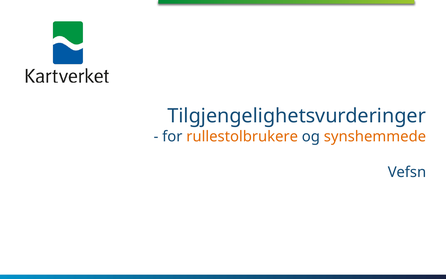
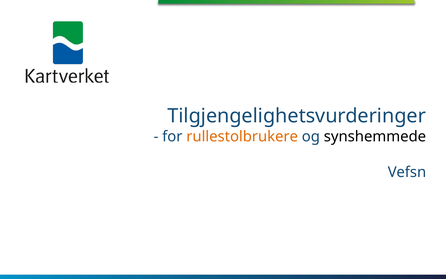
synshemmede colour: orange -> black
